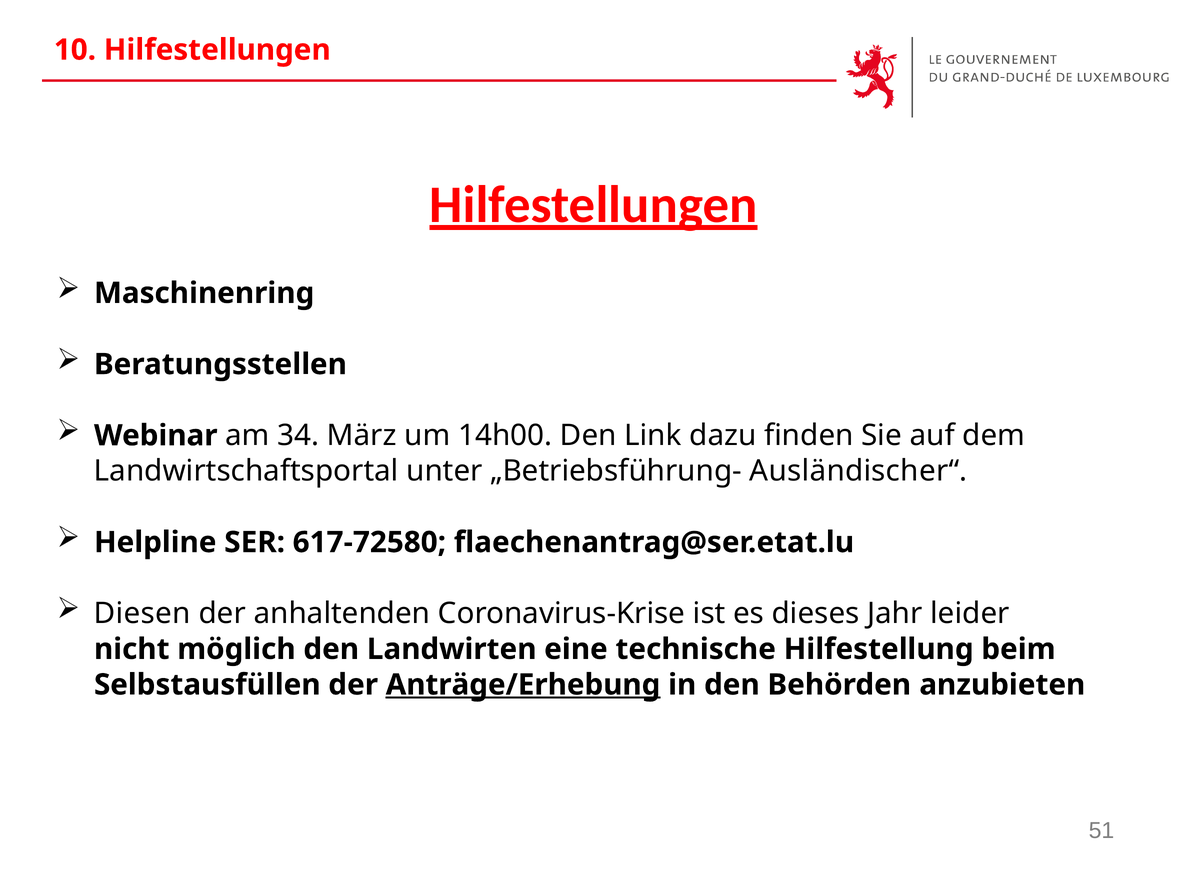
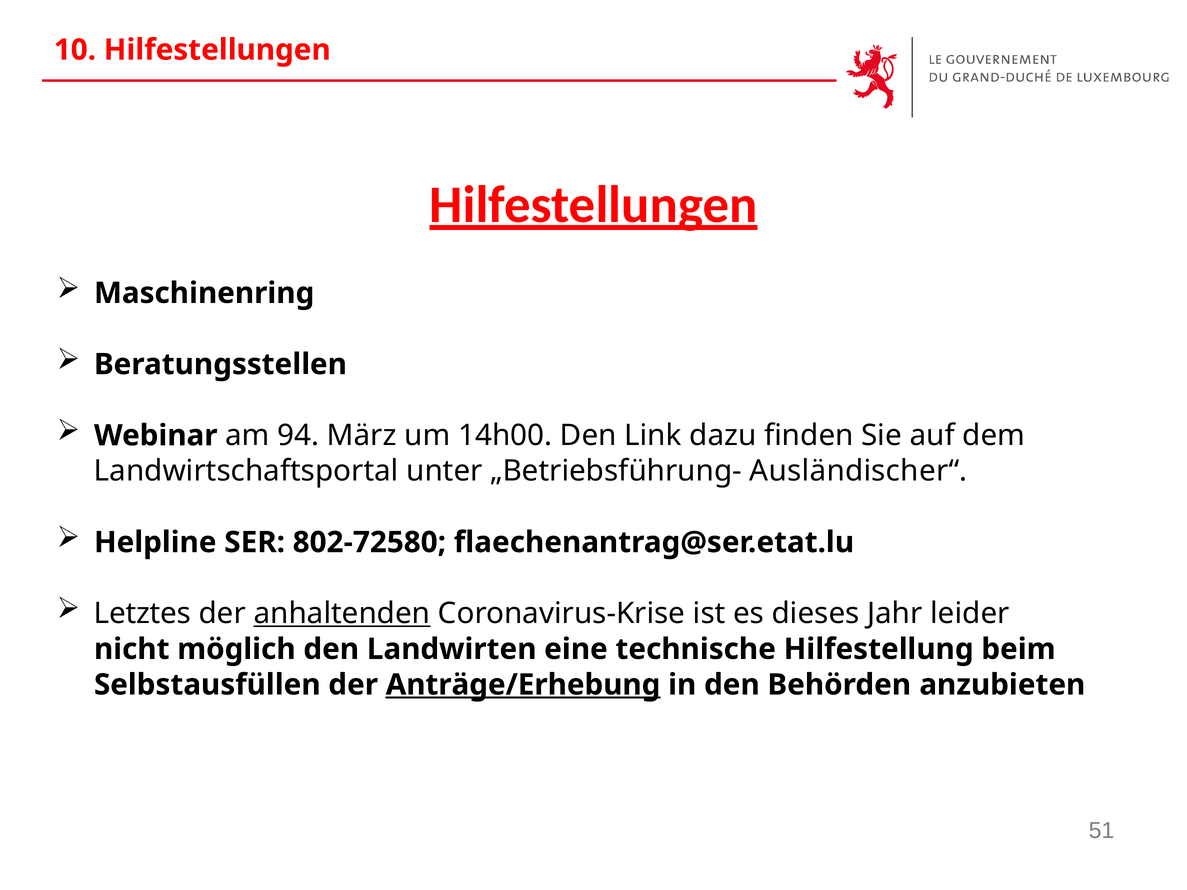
34: 34 -> 94
617-72580: 617-72580 -> 802-72580
Diesen: Diesen -> Letztes
anhaltenden underline: none -> present
